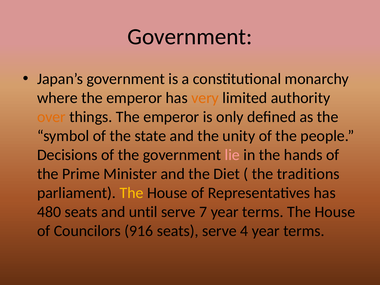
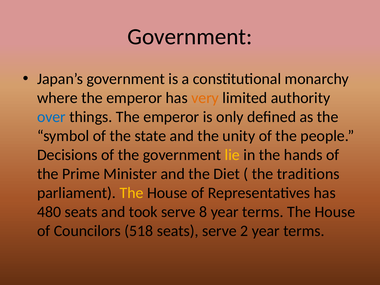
over colour: orange -> blue
lie colour: pink -> yellow
until: until -> took
7: 7 -> 8
916: 916 -> 518
4: 4 -> 2
